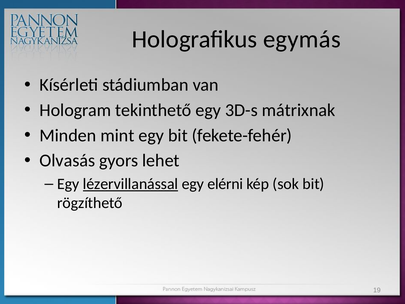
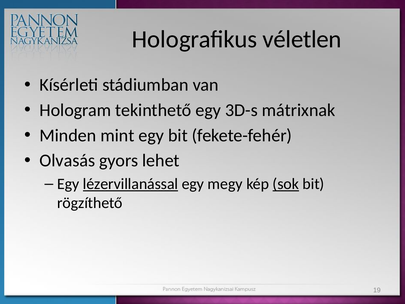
egymás: egymás -> véletlen
elérni: elérni -> megy
sok underline: none -> present
